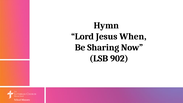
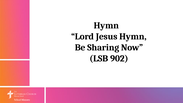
Jesus When: When -> Hymn
